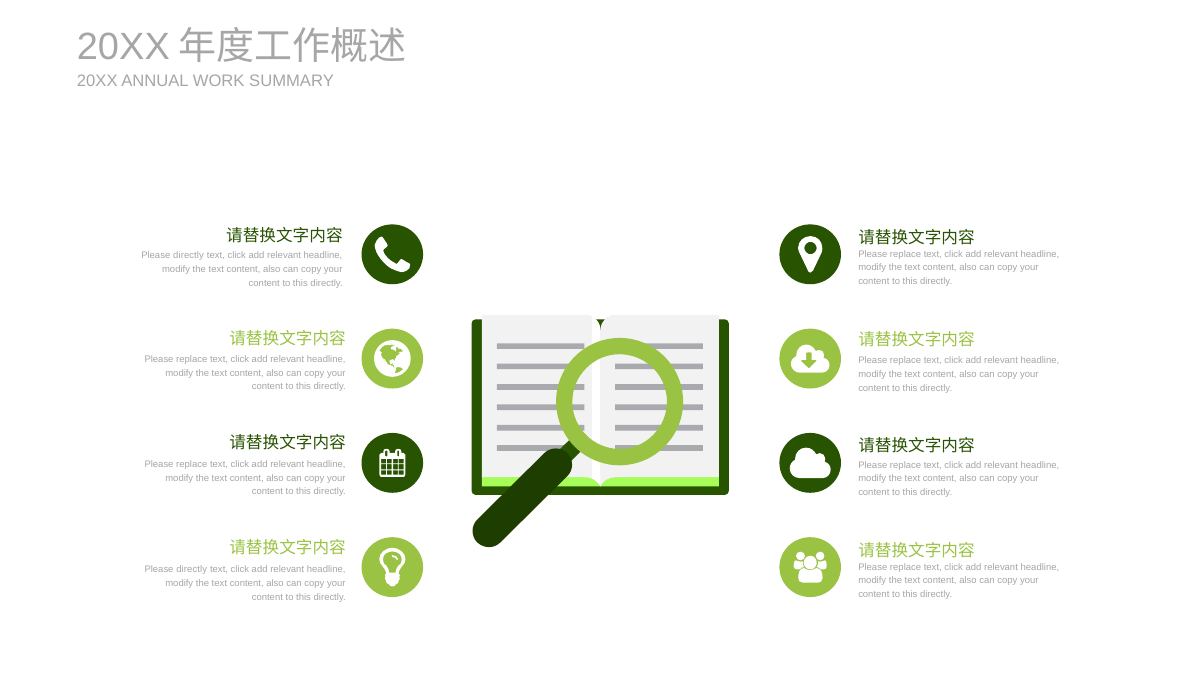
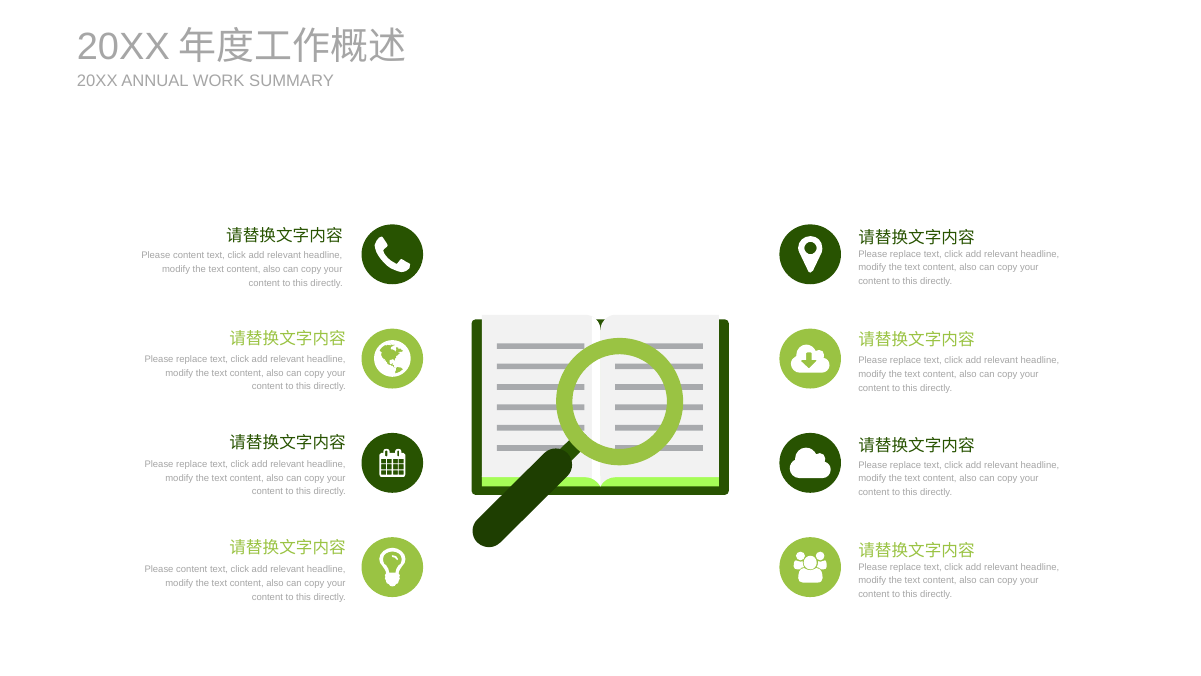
directly at (189, 256): directly -> content
directly at (192, 569): directly -> content
